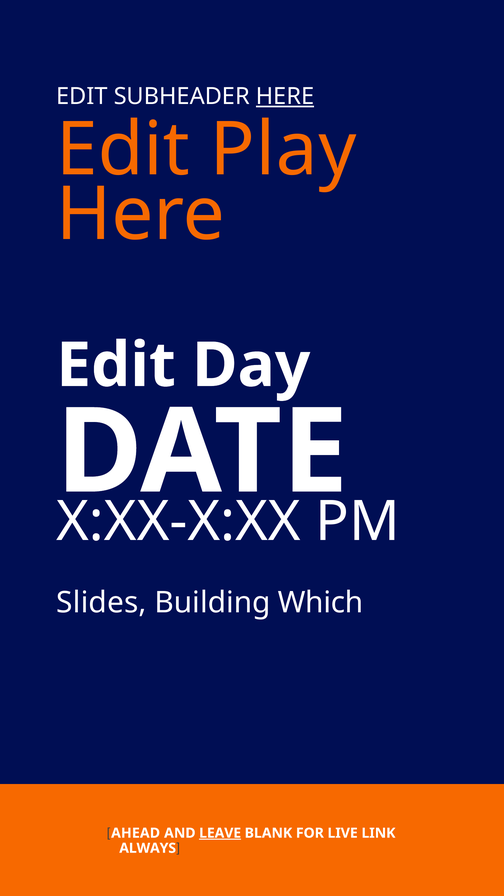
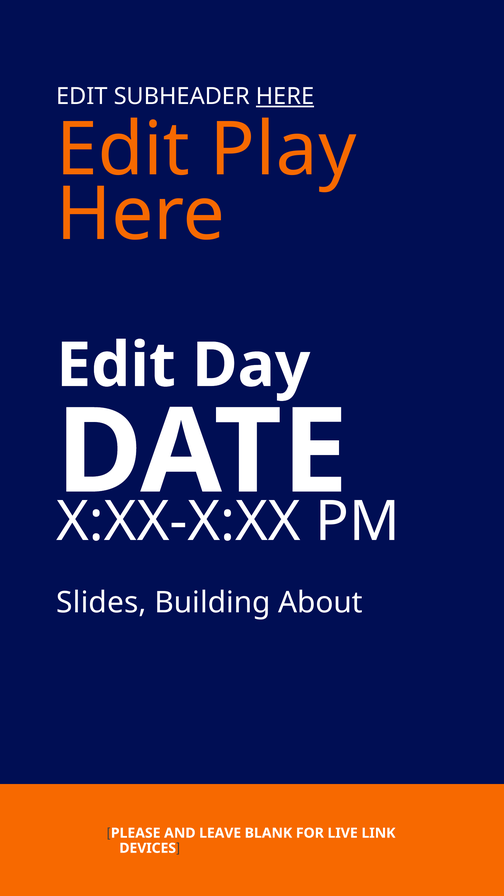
Which: Which -> About
AHEAD: AHEAD -> PLEASE
LEAVE underline: present -> none
ALWAYS: ALWAYS -> DEVICES
